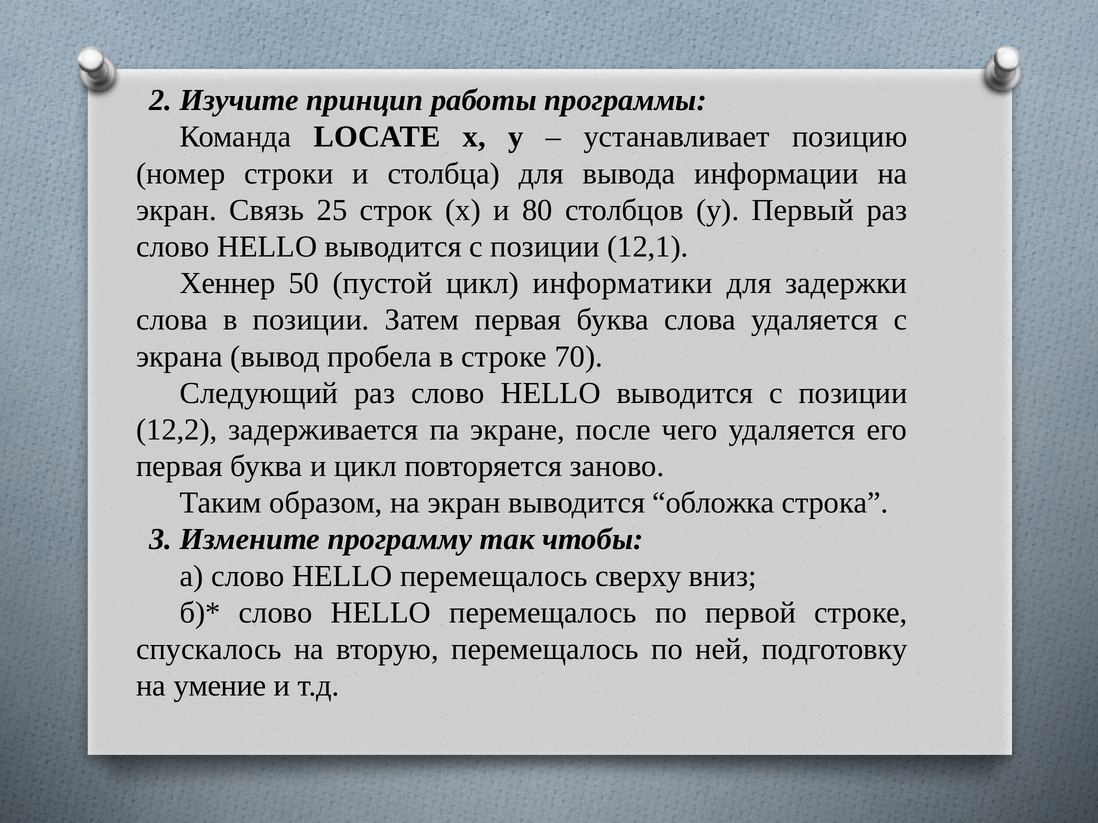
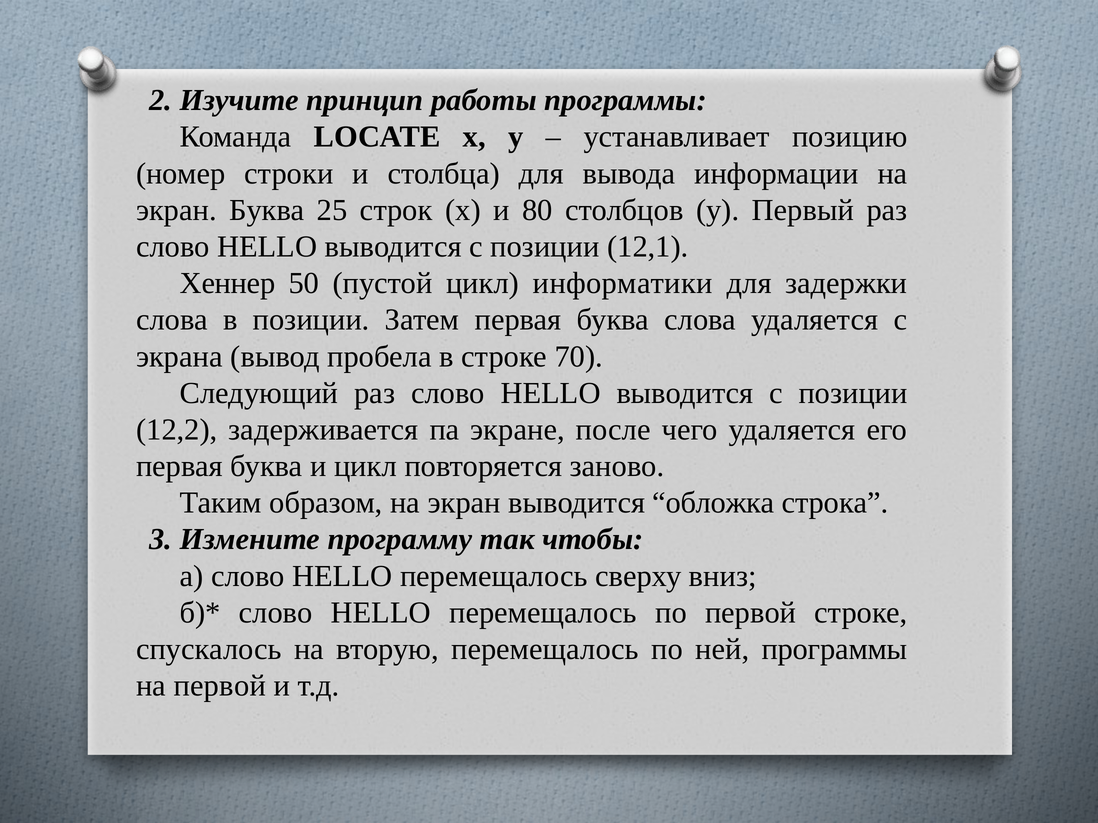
экран Связь: Связь -> Буква
ней подготовку: подготовку -> программы
на умение: умение -> первой
